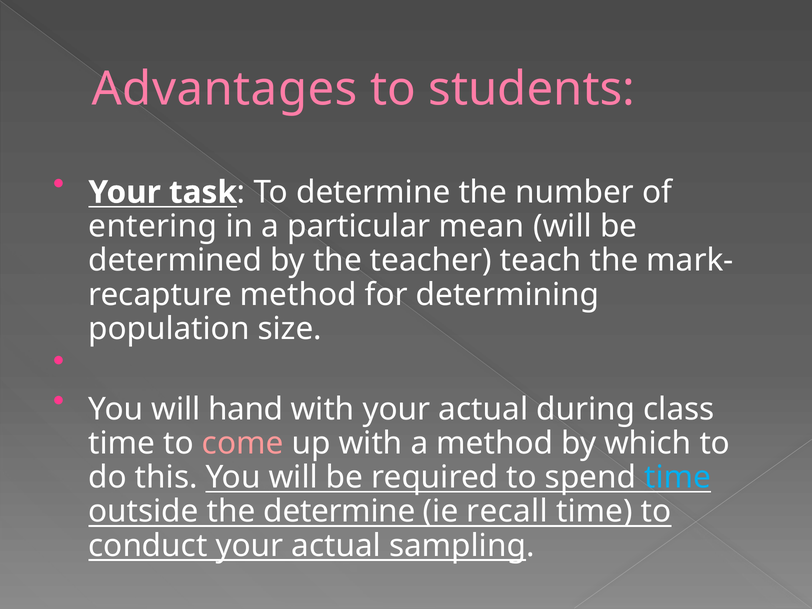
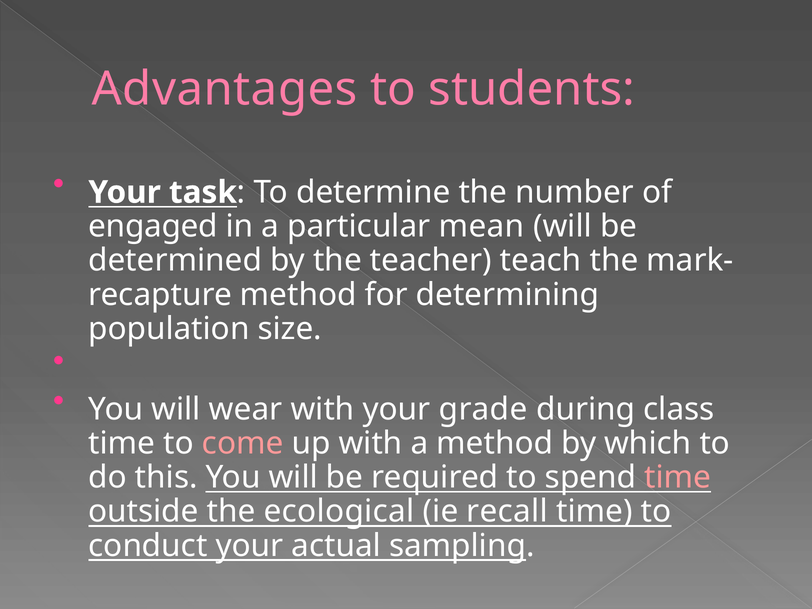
entering: entering -> engaged
hand: hand -> wear
with your actual: actual -> grade
time at (678, 477) colour: light blue -> pink
the determine: determine -> ecological
